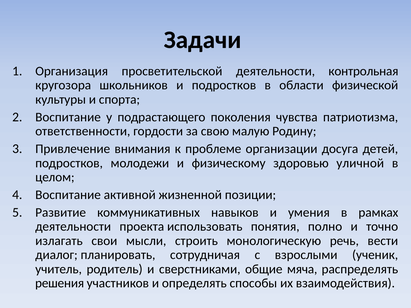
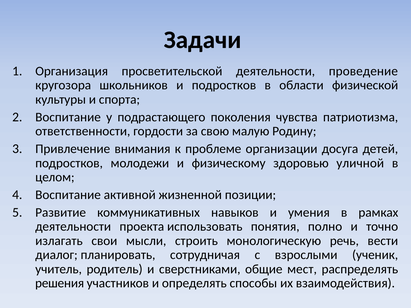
контрольная: контрольная -> проведение
мяча: мяча -> мест
